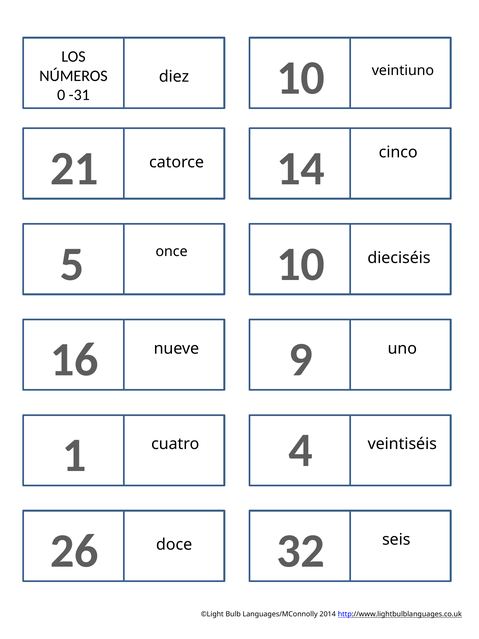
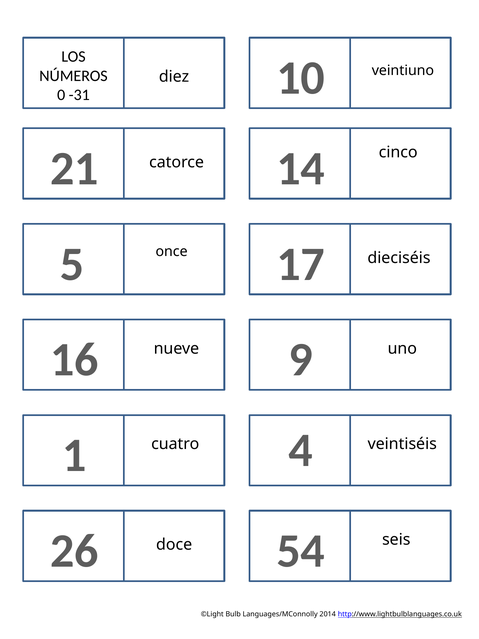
5 10: 10 -> 17
32: 32 -> 54
